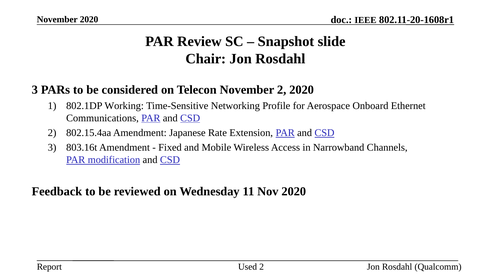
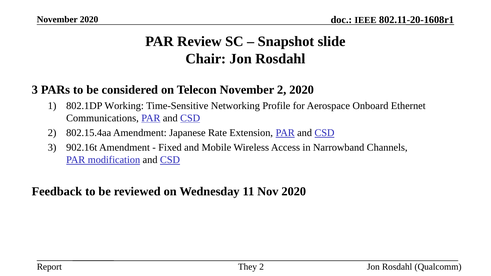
803.16t: 803.16t -> 902.16t
Used: Used -> They
